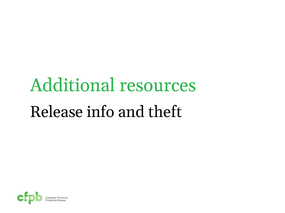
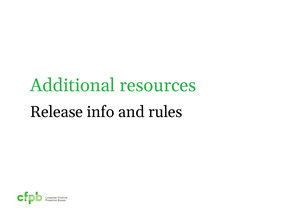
theft: theft -> rules
